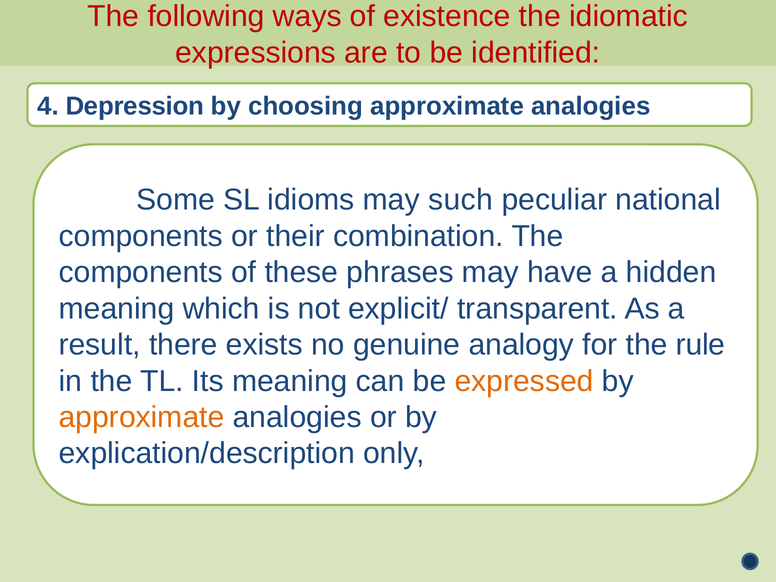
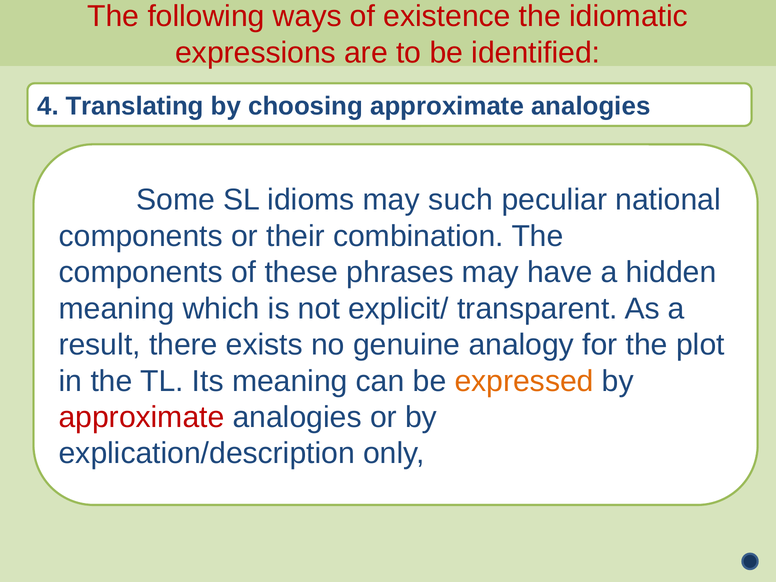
Depression: Depression -> Translating
rule: rule -> plot
approximate at (142, 417) colour: orange -> red
